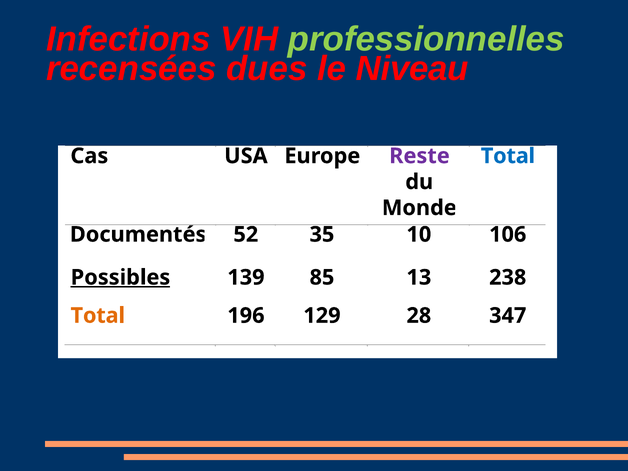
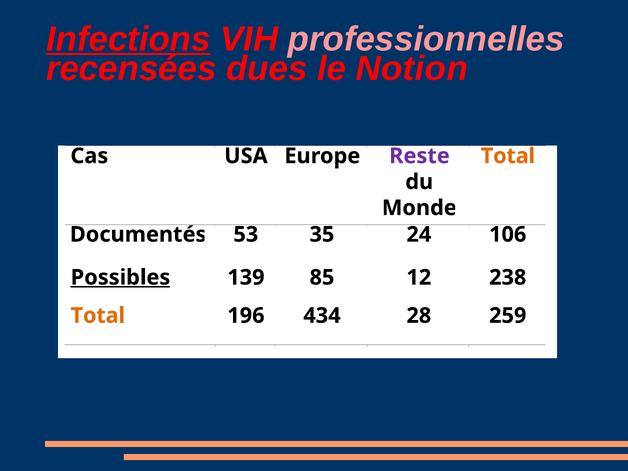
Infections underline: none -> present
professionnelles colour: light green -> pink
Niveau: Niveau -> Notion
Total at (508, 156) colour: blue -> orange
52: 52 -> 53
10: 10 -> 24
13: 13 -> 12
129: 129 -> 434
347: 347 -> 259
